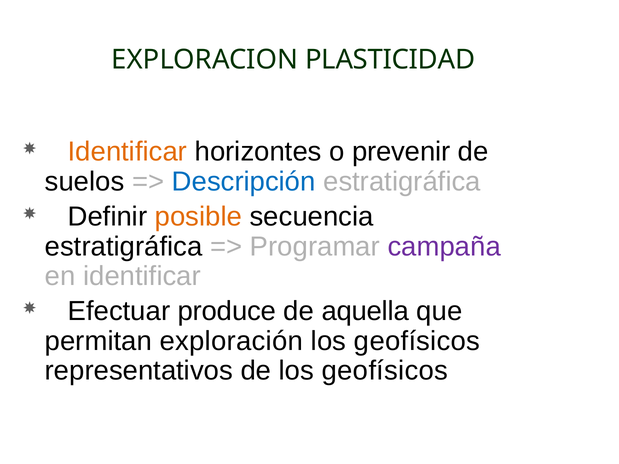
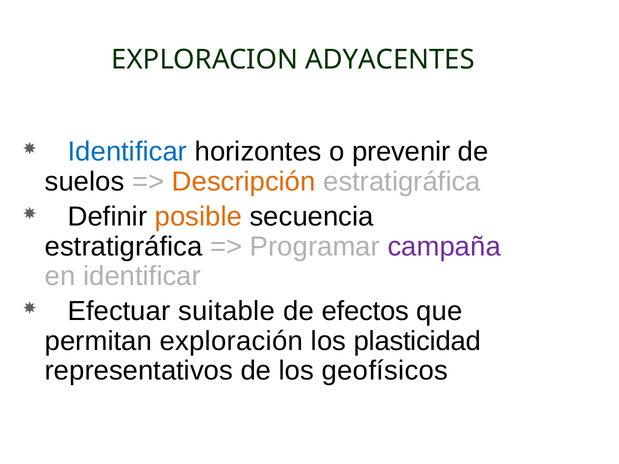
PLASTICIDAD: PLASTICIDAD -> ADYACENTES
Identificar at (127, 152) colour: orange -> blue
Descripción colour: blue -> orange
produce: produce -> suitable
aquella: aquella -> efectos
geofísicos at (417, 341): geofísicos -> plasticidad
